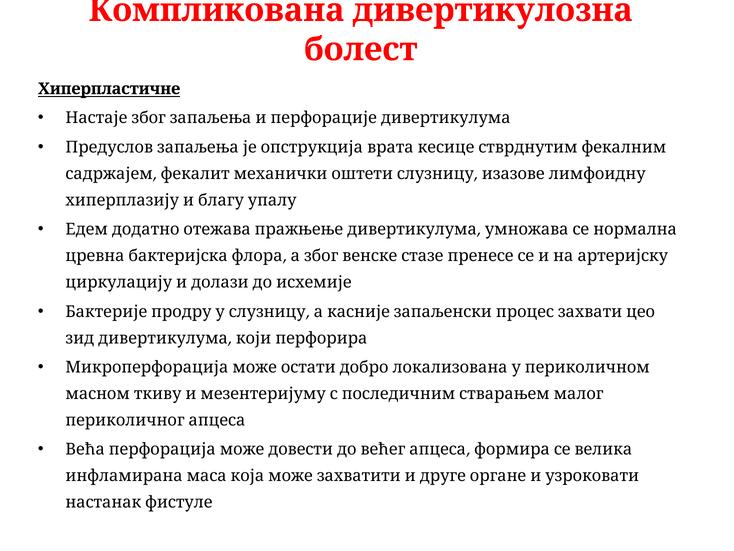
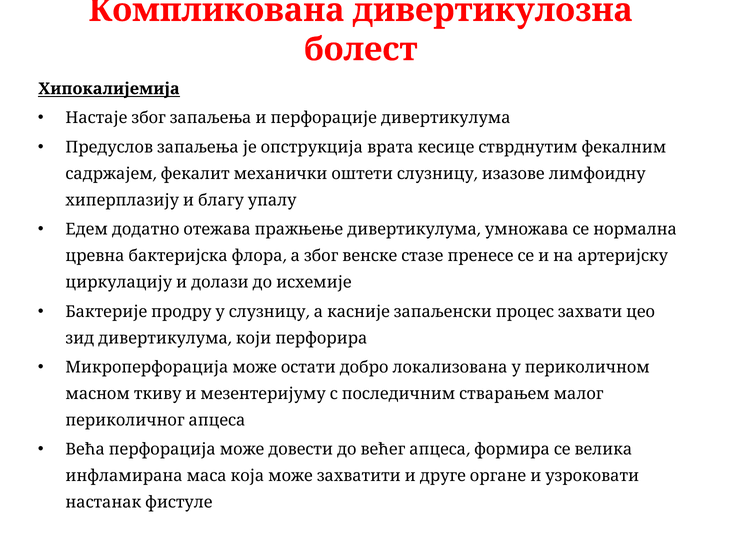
Хиперпластичне: Хиперпластичне -> Хипокалијемија
